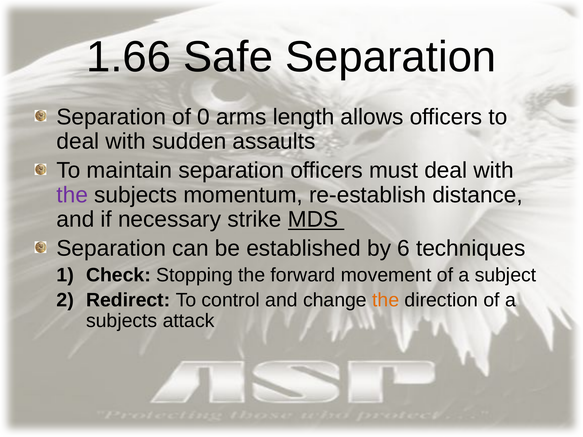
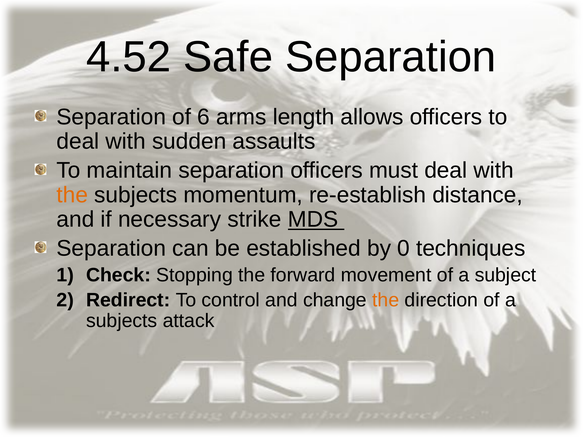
1.66: 1.66 -> 4.52
0: 0 -> 6
the at (72, 195) colour: purple -> orange
6: 6 -> 0
